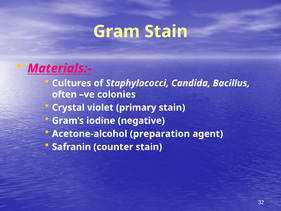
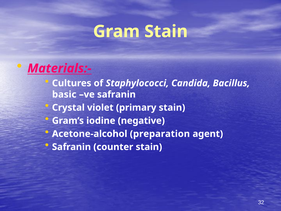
often: often -> basic
ve colonies: colonies -> safranin
